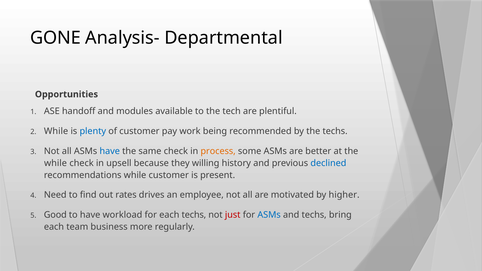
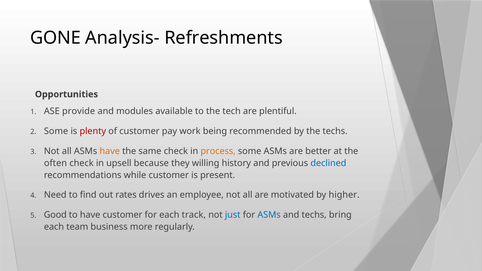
Departmental: Departmental -> Refreshments
handoff: handoff -> provide
While at (56, 131): While -> Some
plenty colour: blue -> red
have at (110, 151) colour: blue -> orange
while at (56, 163): while -> often
have workload: workload -> customer
each techs: techs -> track
just colour: red -> blue
